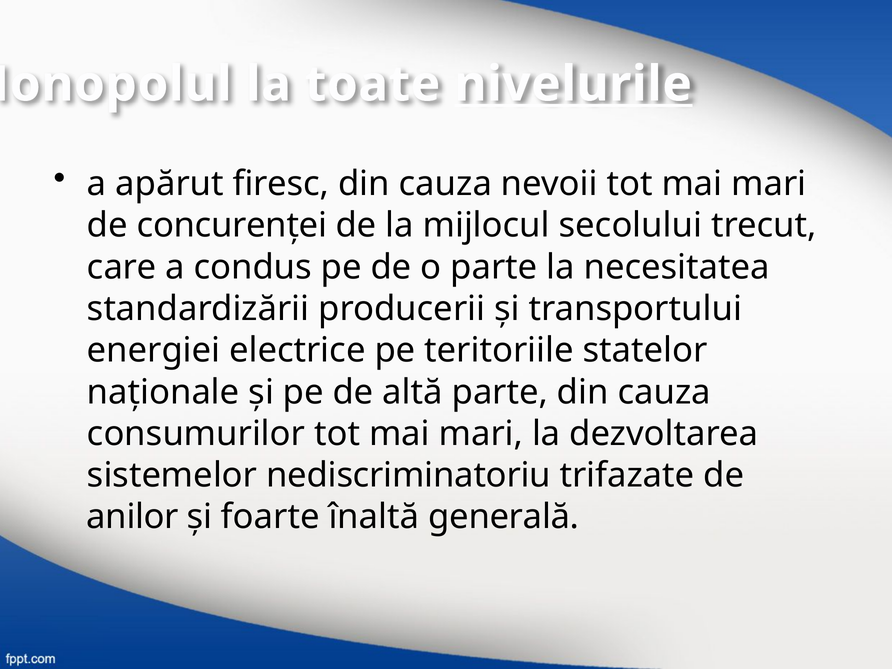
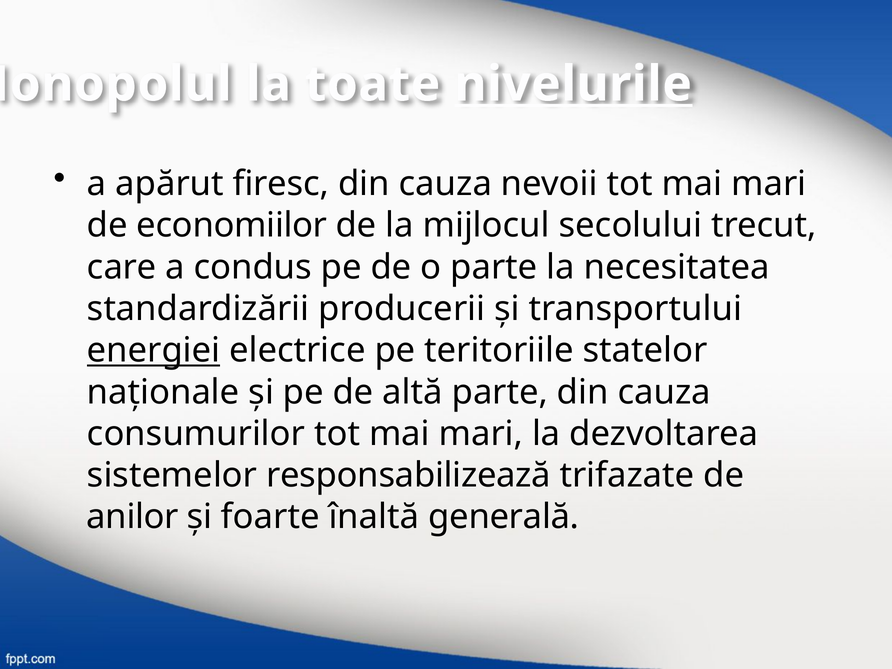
concurenței: concurenței -> economiilor
energiei underline: none -> present
nediscriminatoriu: nediscriminatoriu -> responsabilizează
